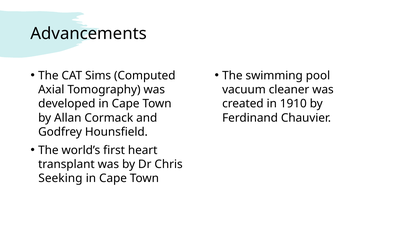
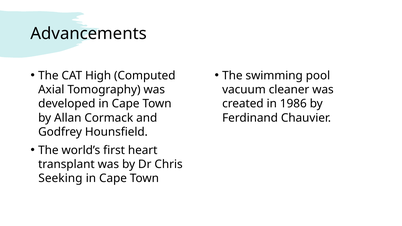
Sims: Sims -> High
1910: 1910 -> 1986
